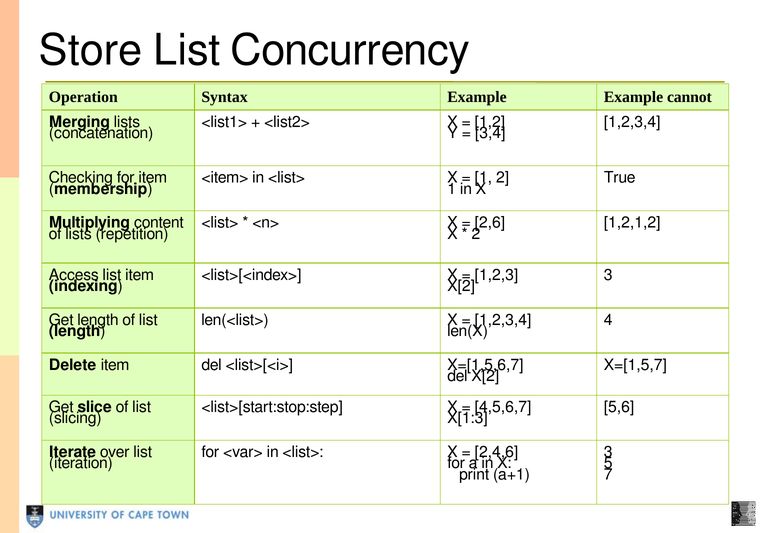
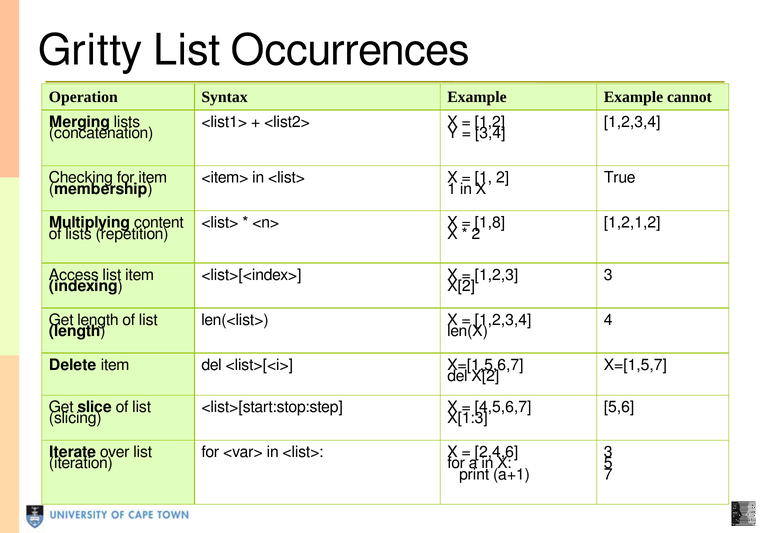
Store: Store -> Gritty
Concurrency: Concurrency -> Occurrences
2,6: 2,6 -> 1,8
